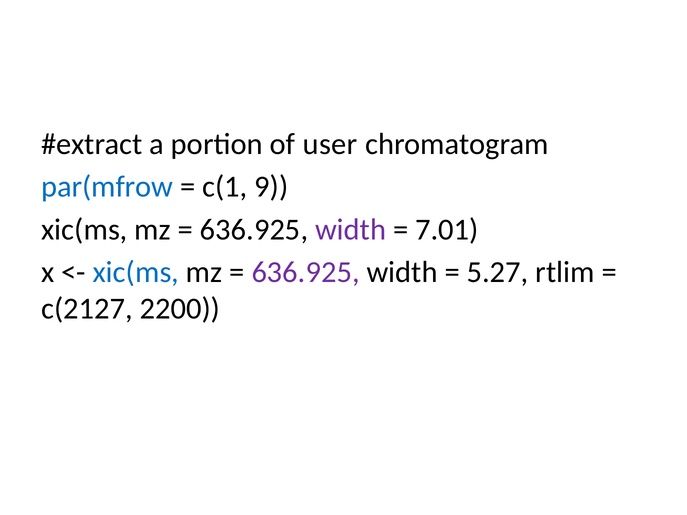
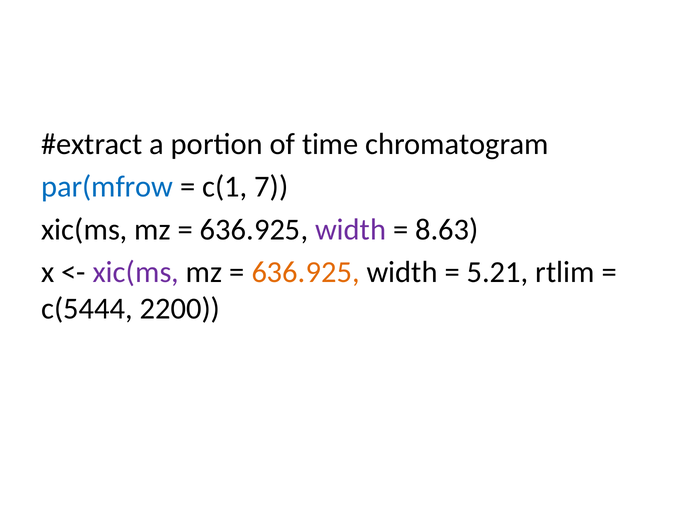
user: user -> time
9: 9 -> 7
7.01: 7.01 -> 8.63
xic(ms at (136, 272) colour: blue -> purple
636.925 at (306, 272) colour: purple -> orange
5.27: 5.27 -> 5.21
c(2127: c(2127 -> c(5444
